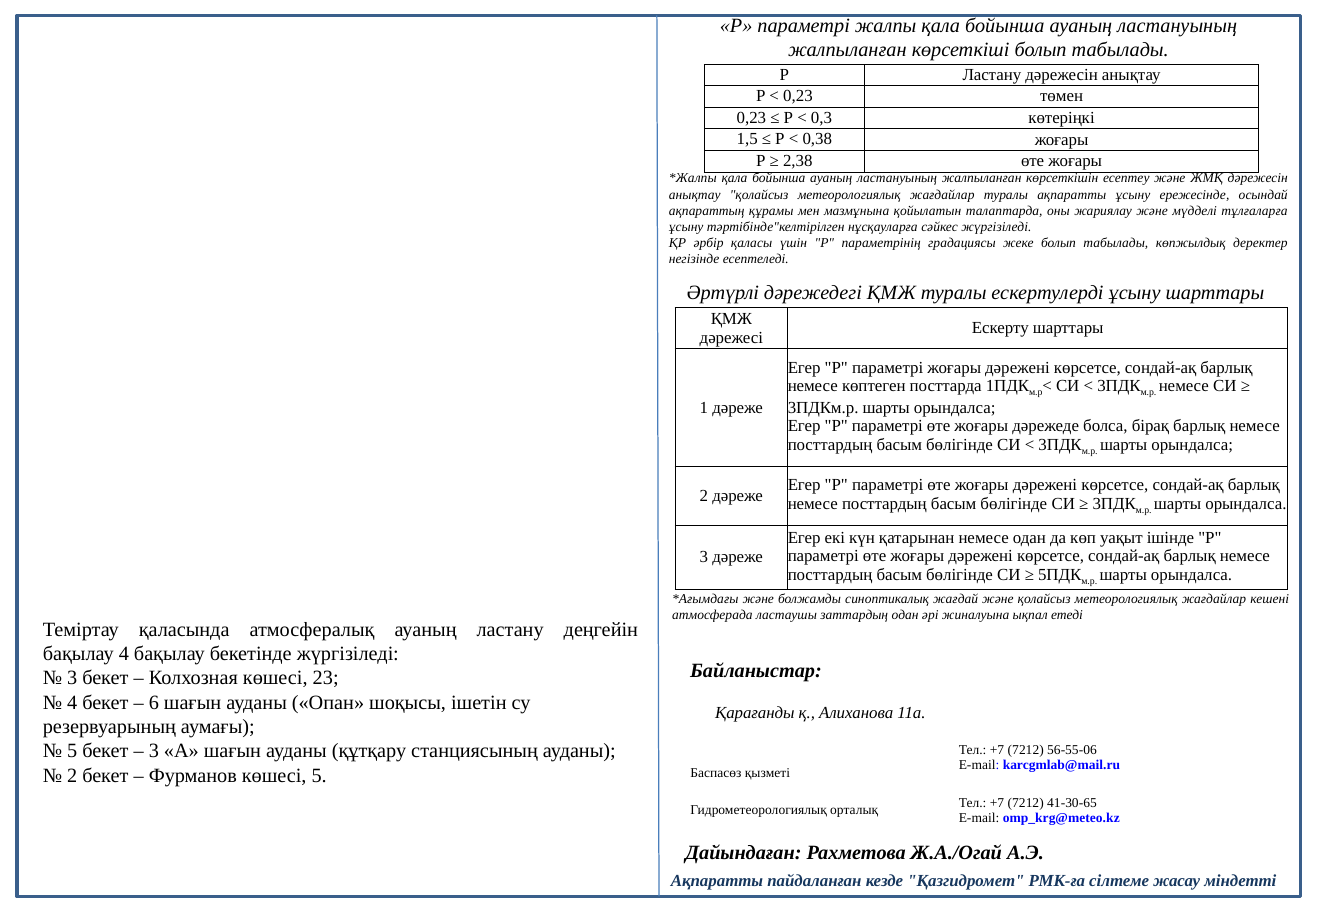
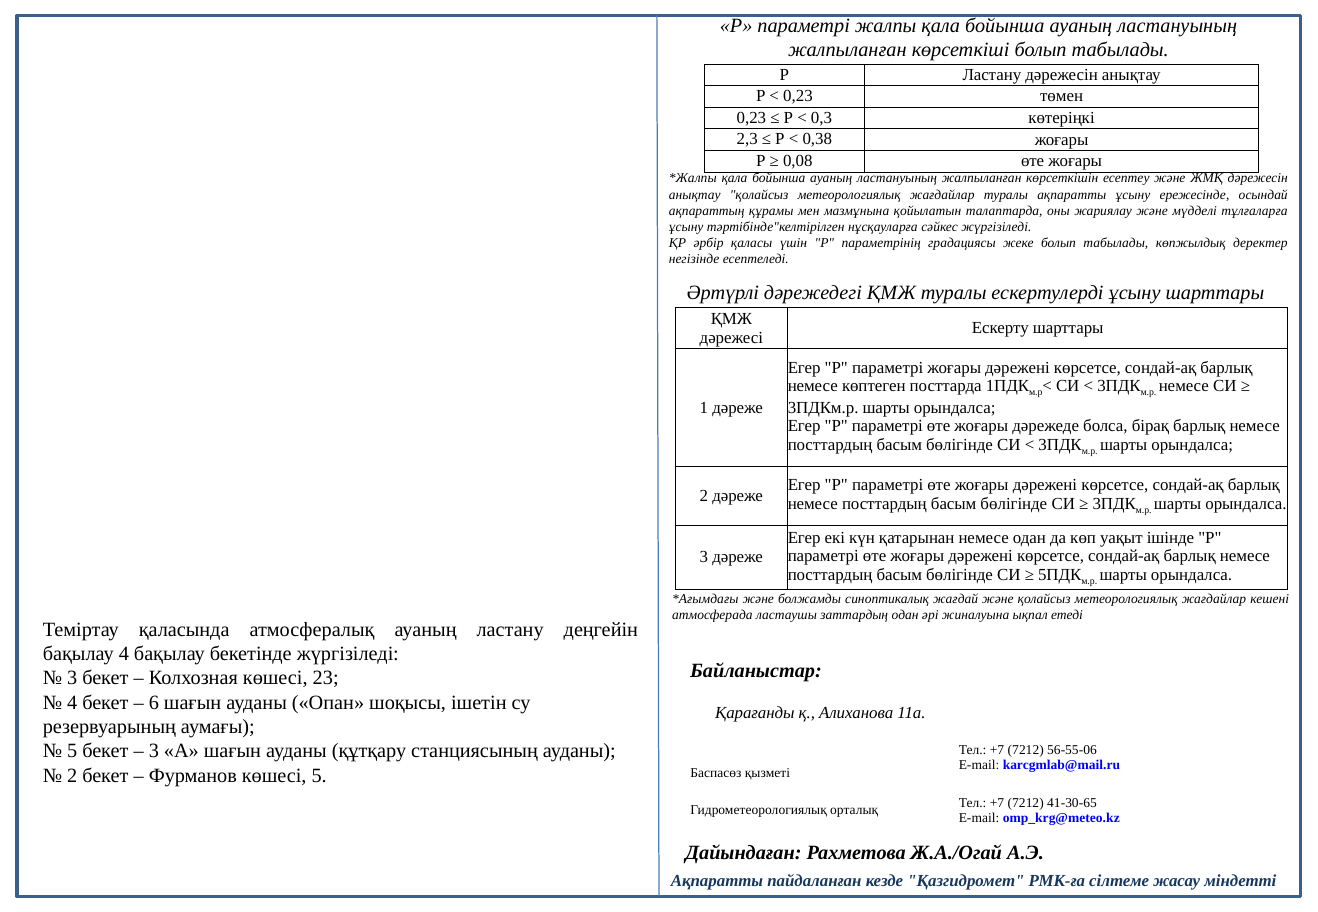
1,5: 1,5 -> 2,3
2,38: 2,38 -> 0,08
